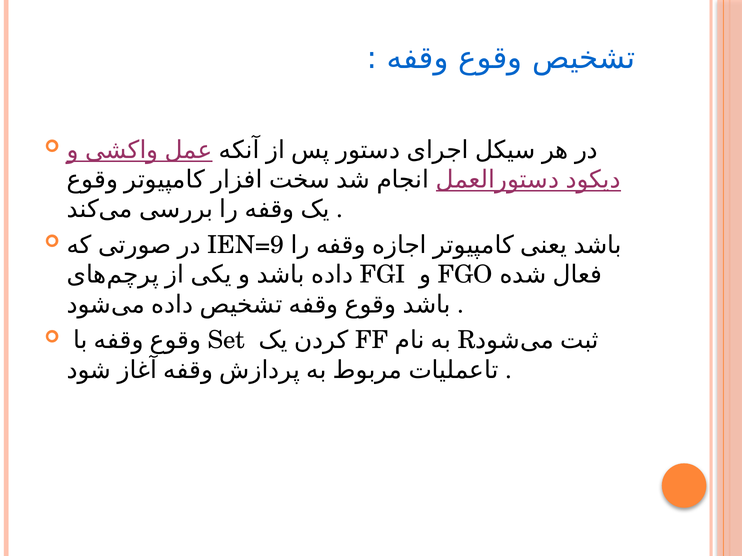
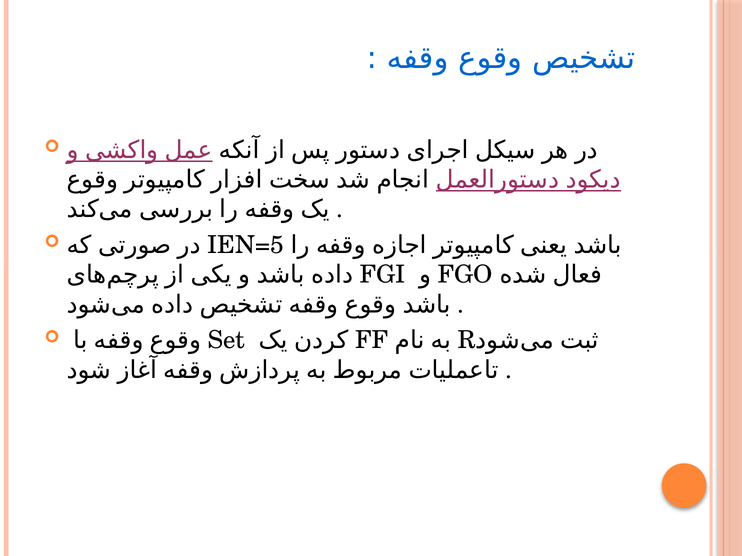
IEN=9: IEN=9 -> IEN=5
